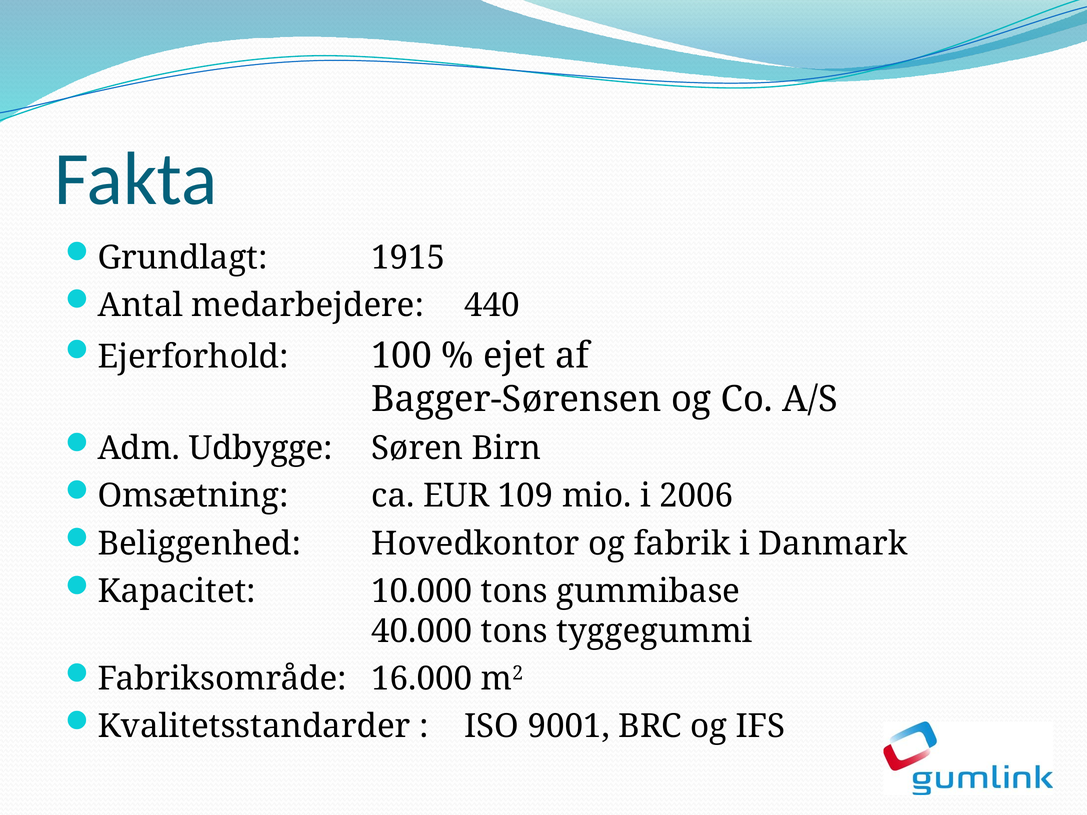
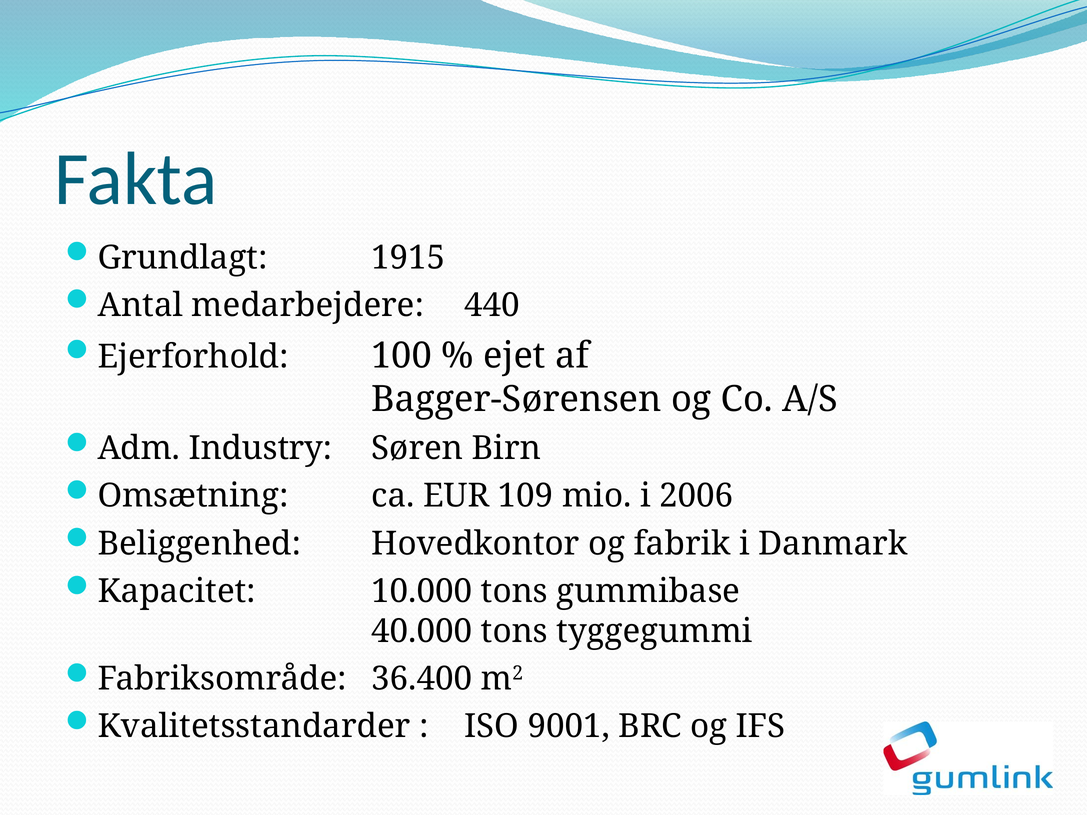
Udbygge: Udbygge -> Industry
16.000: 16.000 -> 36.400
